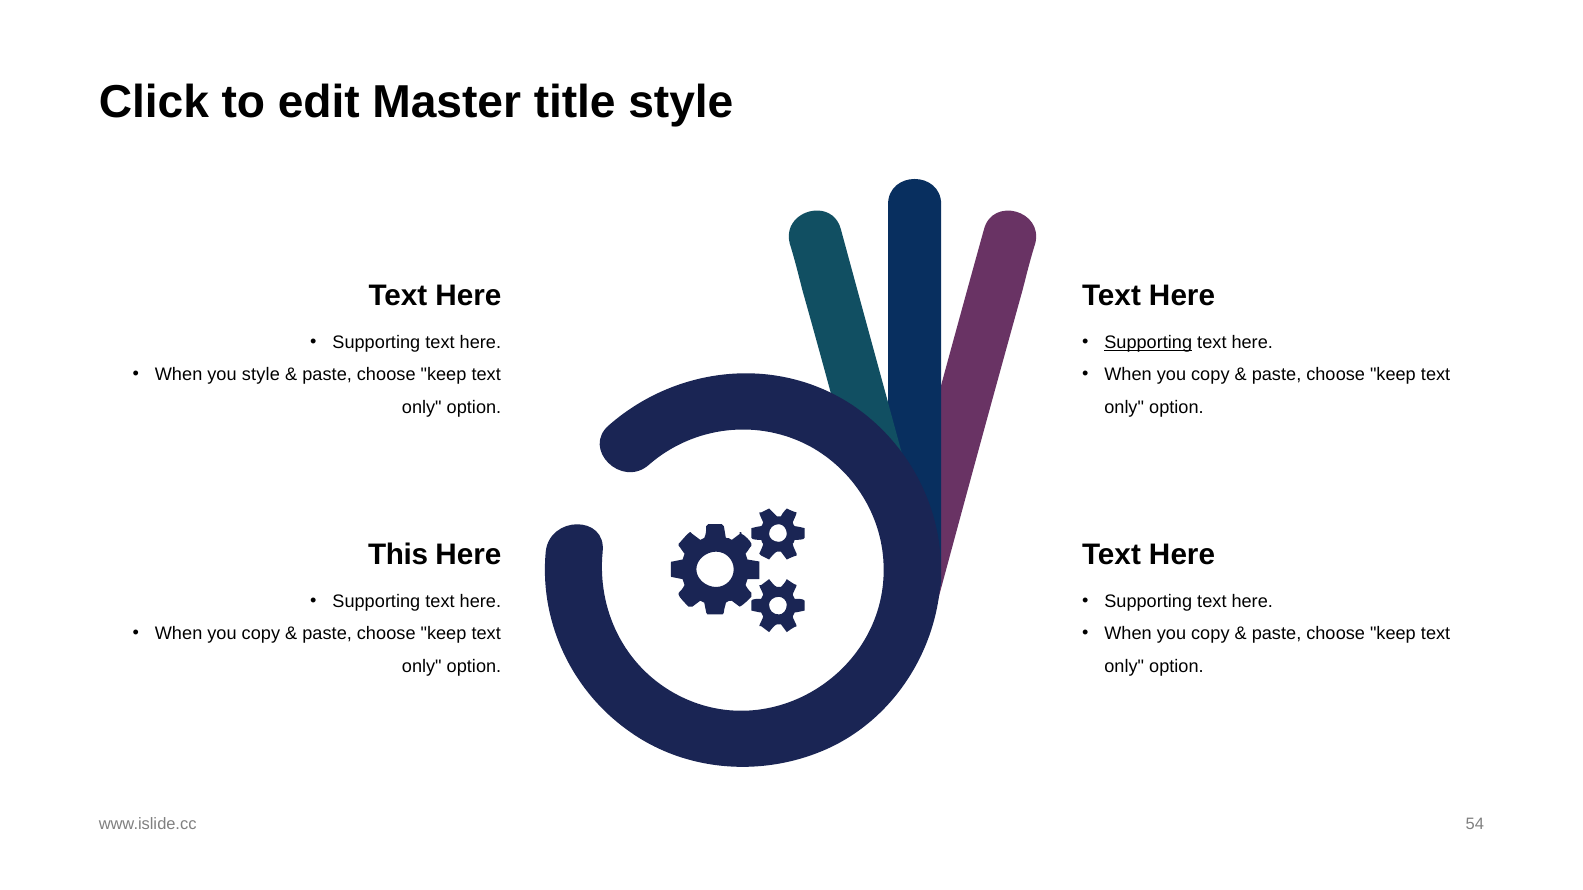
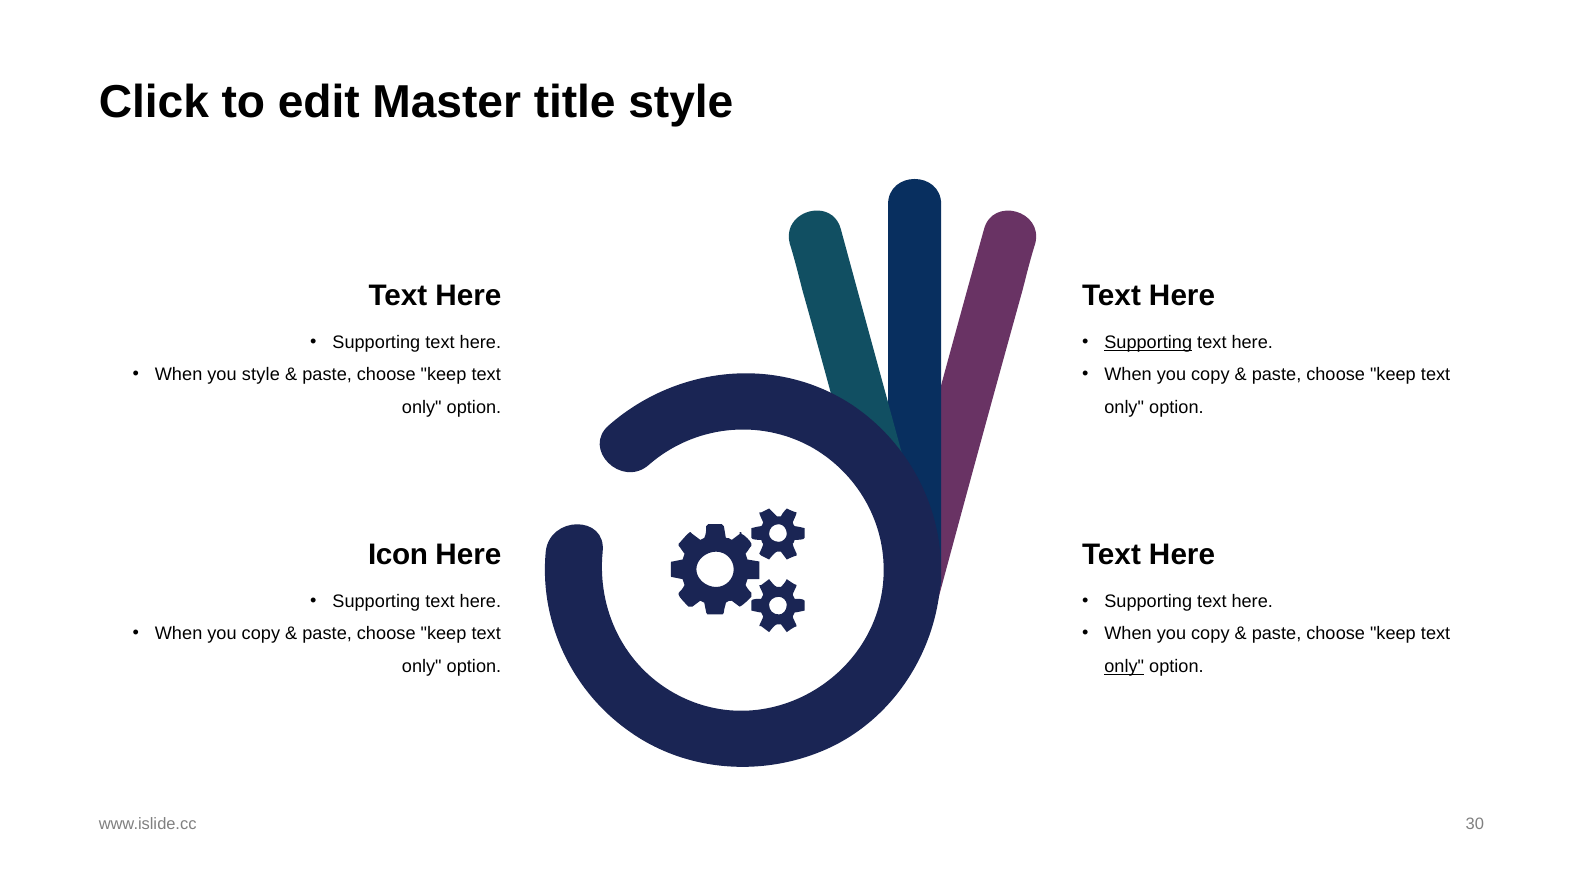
This: This -> Icon
only at (1124, 667) underline: none -> present
54: 54 -> 30
